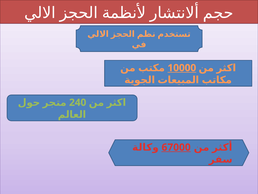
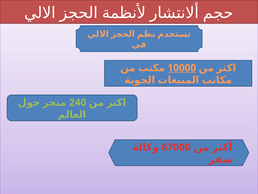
67000 underline: present -> none
